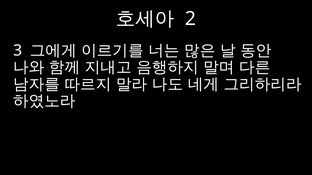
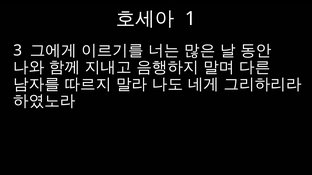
2: 2 -> 1
